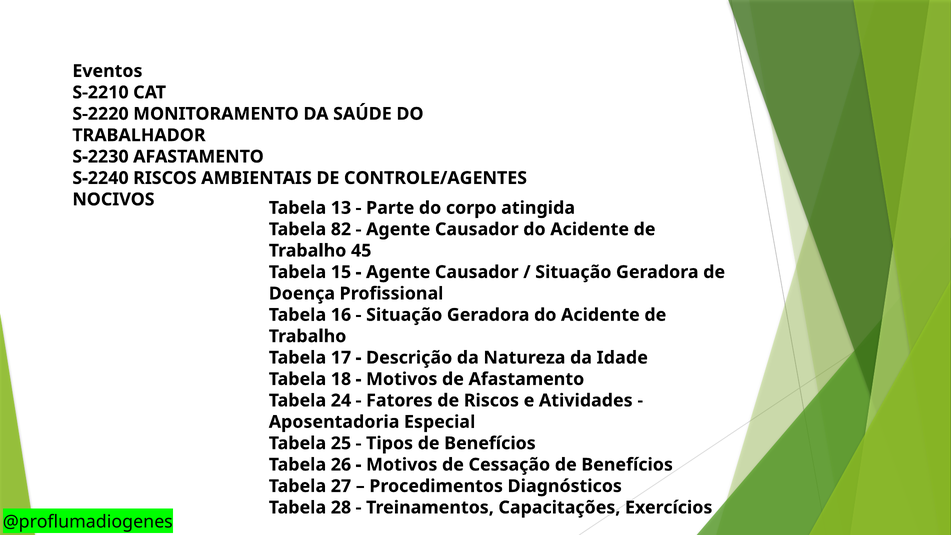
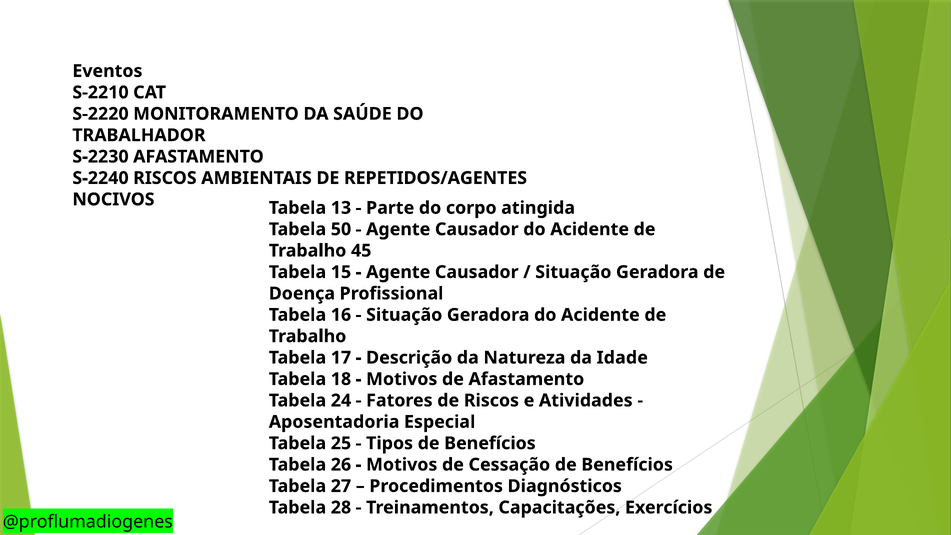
CONTROLE/AGENTES: CONTROLE/AGENTES -> REPETIDOS/AGENTES
82: 82 -> 50
